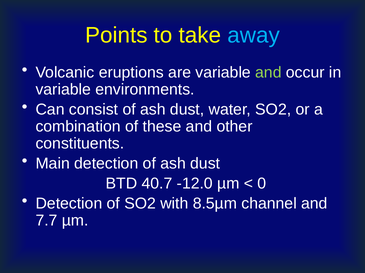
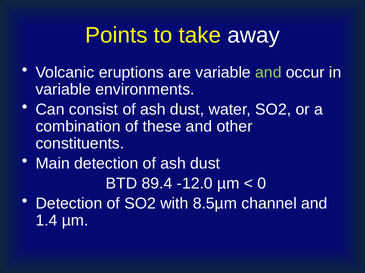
away colour: light blue -> white
40.7: 40.7 -> 89.4
7.7: 7.7 -> 1.4
